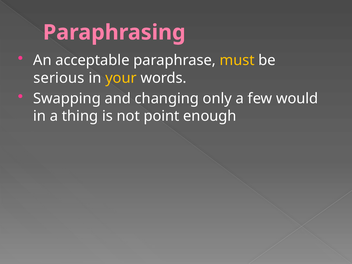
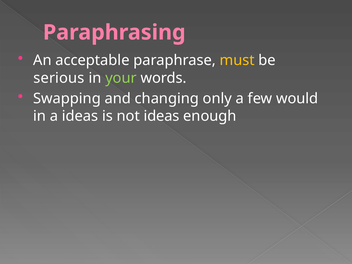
your colour: yellow -> light green
a thing: thing -> ideas
not point: point -> ideas
